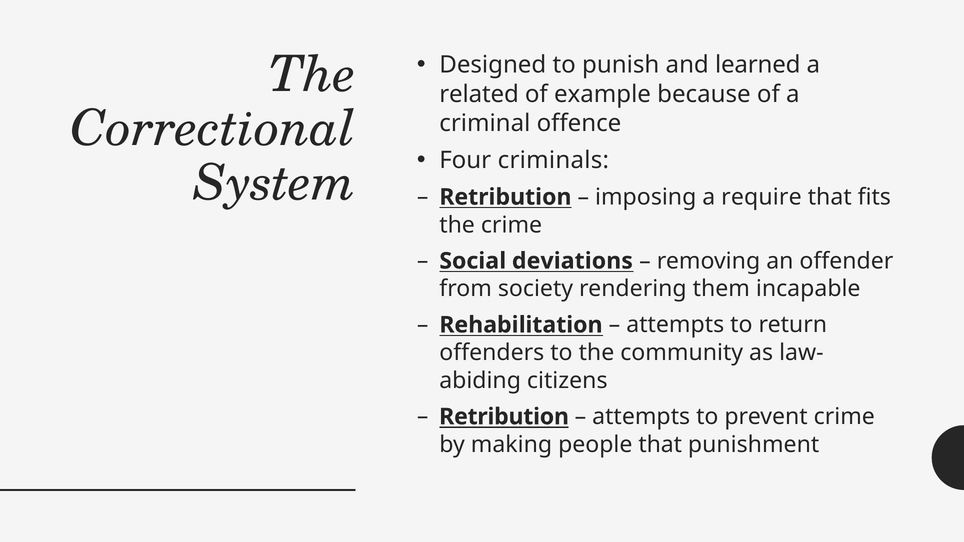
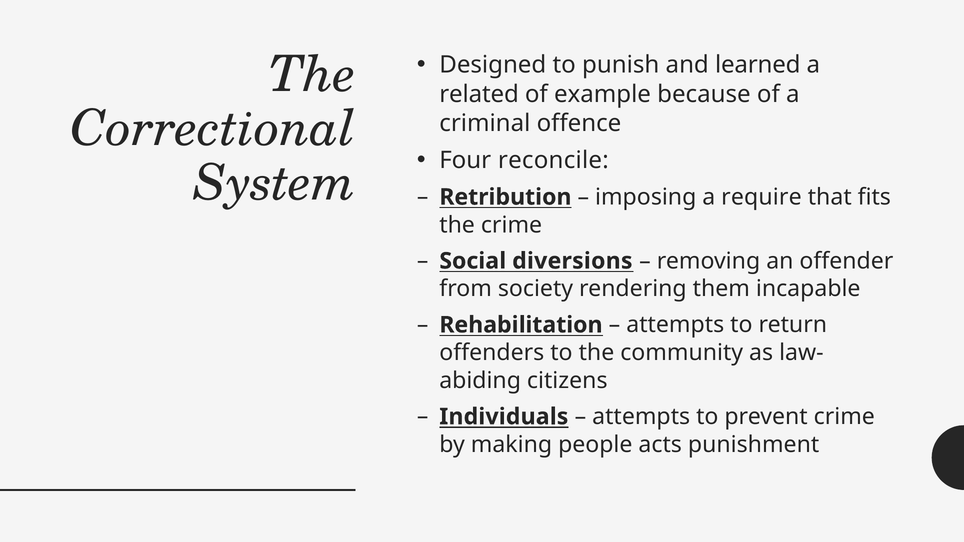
criminals: criminals -> reconcile
deviations: deviations -> diversions
Retribution at (504, 417): Retribution -> Individuals
people that: that -> acts
